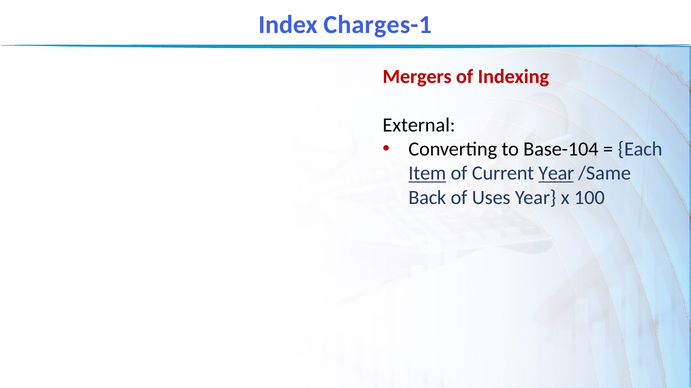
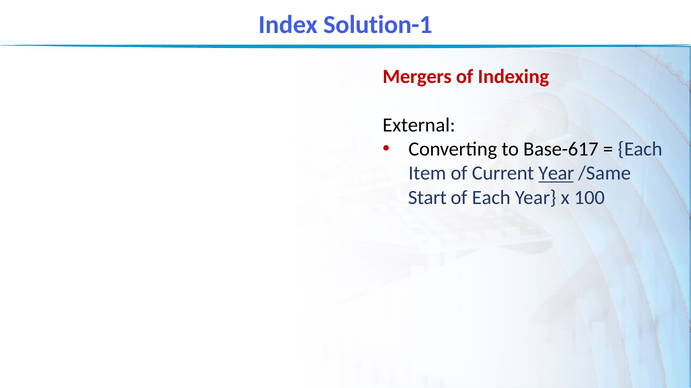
Charges-1: Charges-1 -> Solution-1
Base-104: Base-104 -> Base-617
Item underline: present -> none
Back: Back -> Start
of Uses: Uses -> Each
